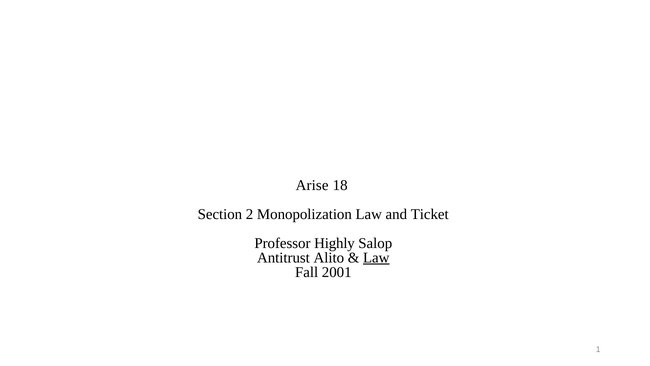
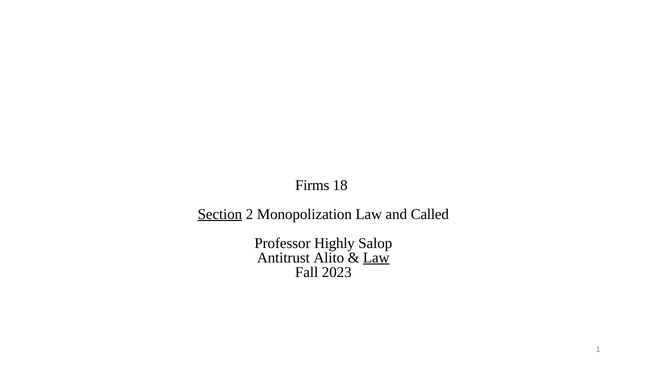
Arise: Arise -> Firms
Section underline: none -> present
Ticket: Ticket -> Called
2001: 2001 -> 2023
